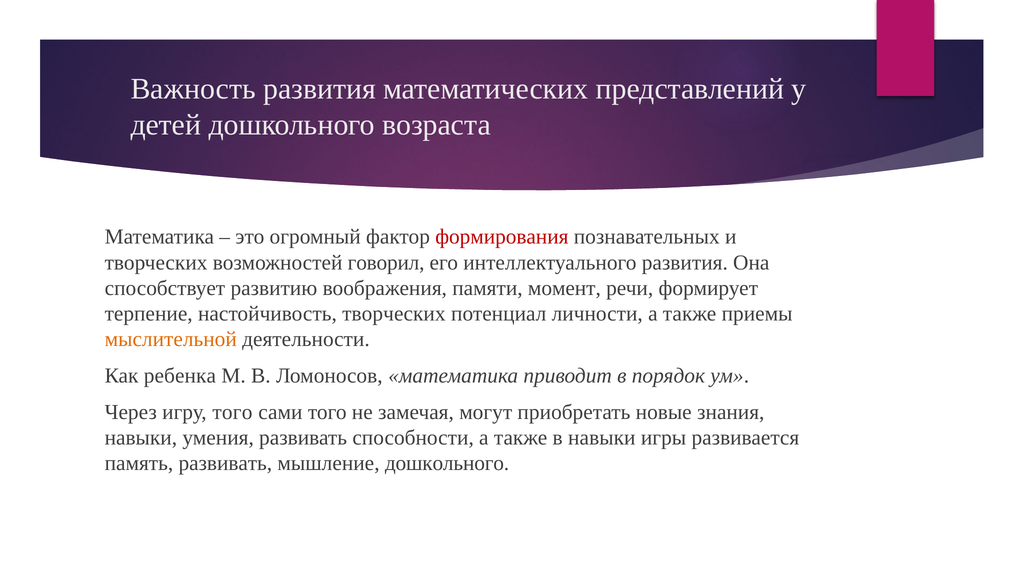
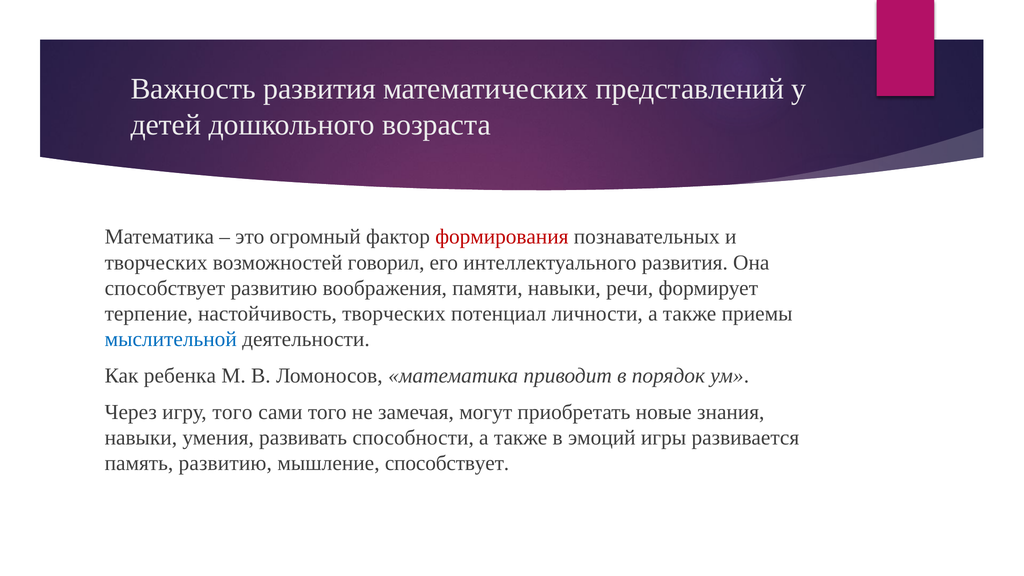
памяти момент: момент -> навыки
мыслительной colour: orange -> blue
в навыки: навыки -> эмоций
память развивать: развивать -> развитию
мышление дошкольного: дошкольного -> способствует
